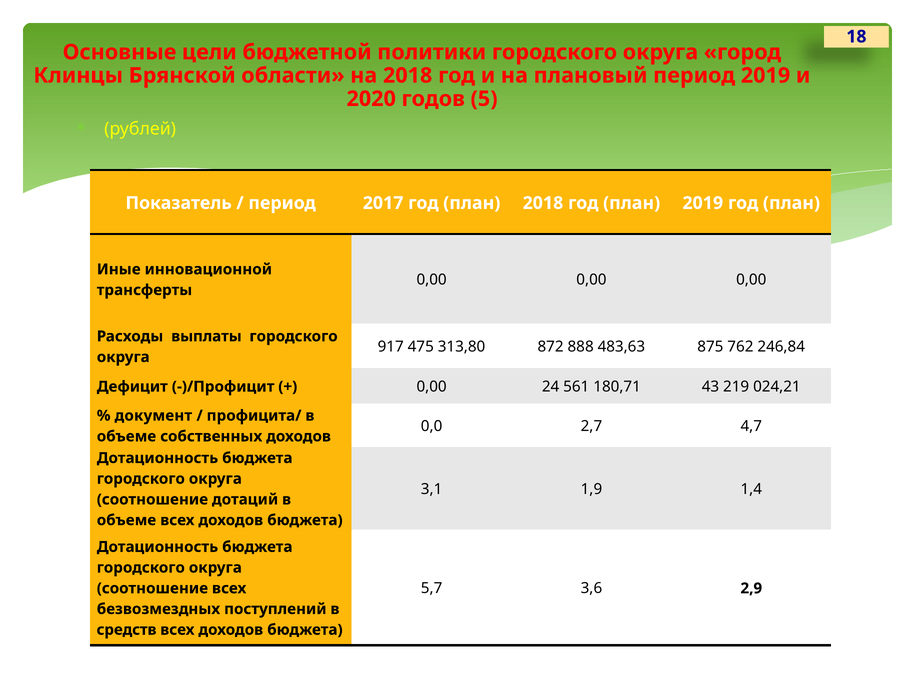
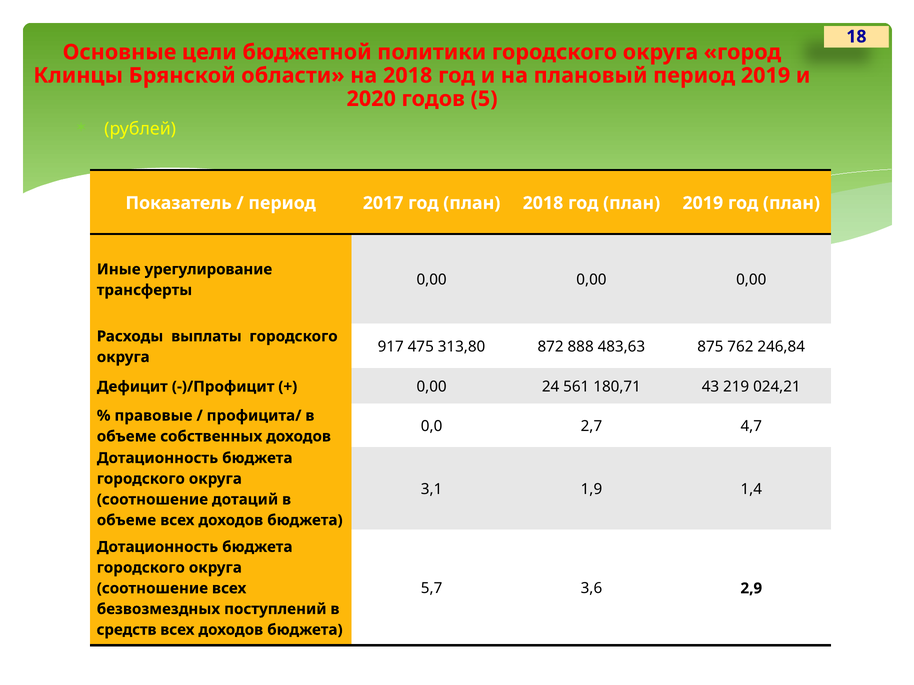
инновационной: инновационной -> урегулирование
документ: документ -> правовые
